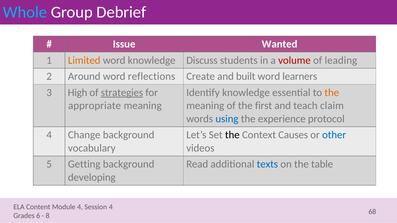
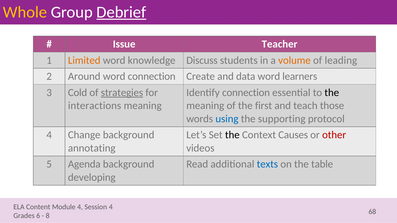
Whole colour: light blue -> yellow
Debrief underline: none -> present
Wanted: Wanted -> Teacher
volume colour: red -> orange
word reflections: reflections -> connection
built: built -> data
High: High -> Cold
Identify knowledge: knowledge -> connection
the at (332, 93) colour: orange -> black
appropriate: appropriate -> interactions
claim: claim -> those
experience: experience -> supporting
other colour: blue -> red
vocabulary: vocabulary -> annotating
Getting: Getting -> Agenda
